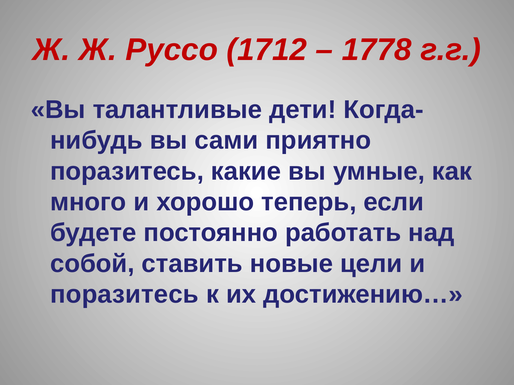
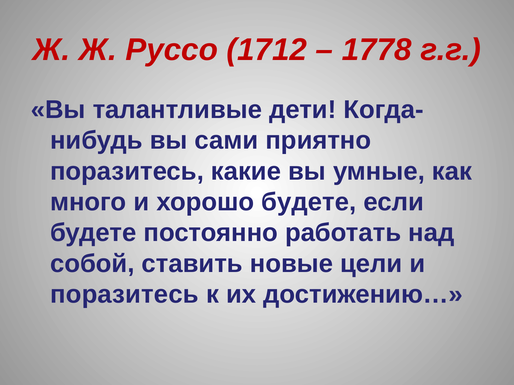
хорошо теперь: теперь -> будете
